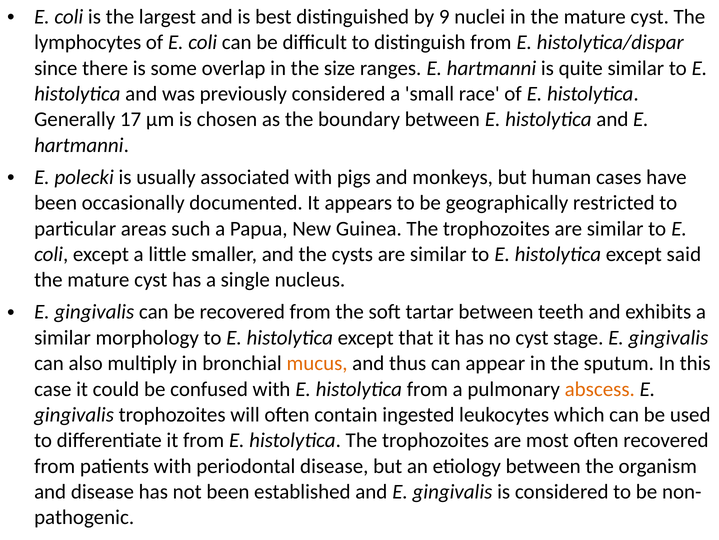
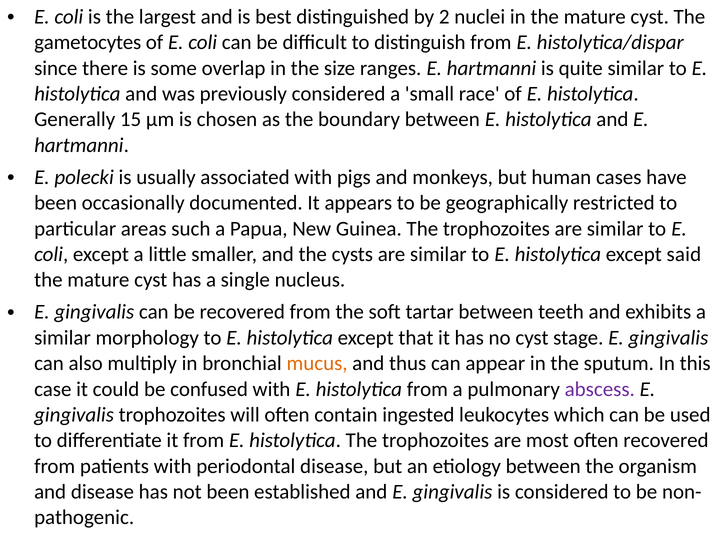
9: 9 -> 2
lymphocytes: lymphocytes -> gametocytes
17: 17 -> 15
abscess colour: orange -> purple
